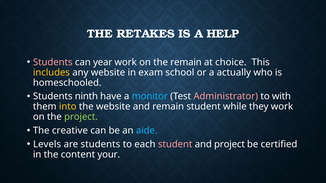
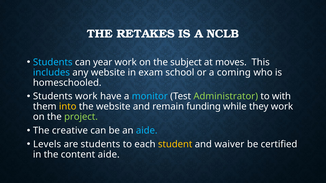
HELP: HELP -> NCLB
Students at (53, 62) colour: pink -> light blue
the remain: remain -> subject
choice: choice -> moves
includes colour: yellow -> light blue
actually: actually -> coming
Students ninth: ninth -> work
Administrator colour: pink -> light green
remain student: student -> funding
student at (175, 144) colour: pink -> yellow
and project: project -> waiver
content your: your -> aide
